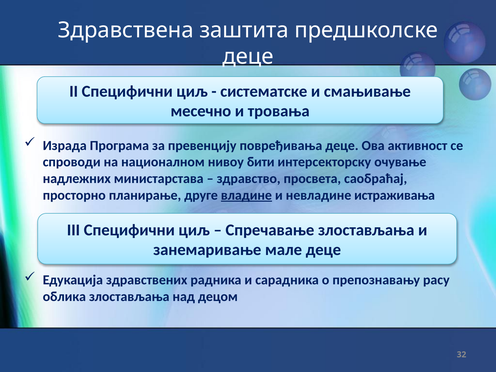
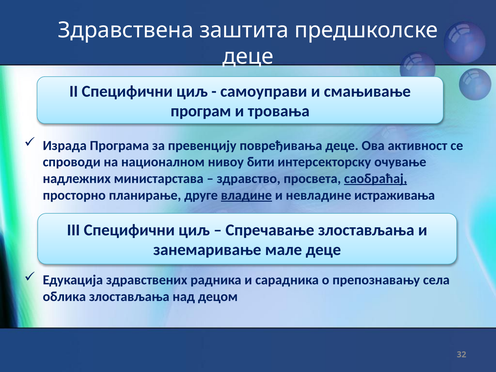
систематске: систематске -> самоуправи
месечно: месечно -> програм
саобраћај underline: none -> present
расу: расу -> села
